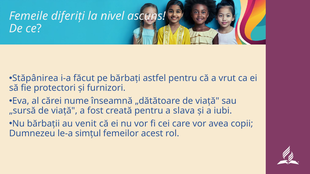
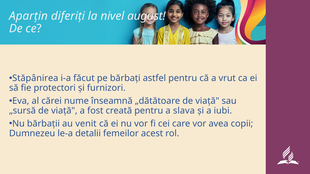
Femeile: Femeile -> Aparțin
ascuns: ascuns -> august
simțul: simțul -> detalii
